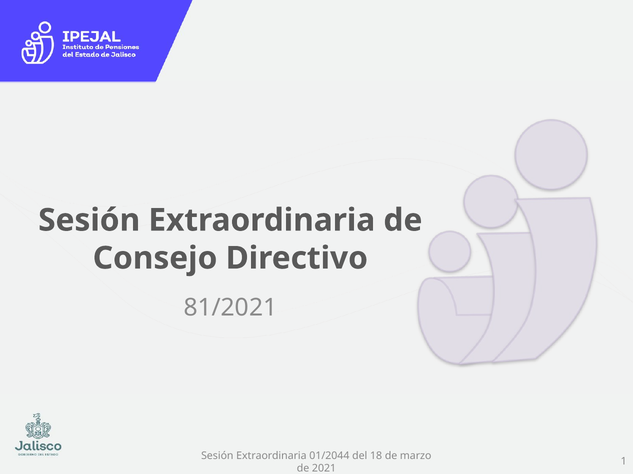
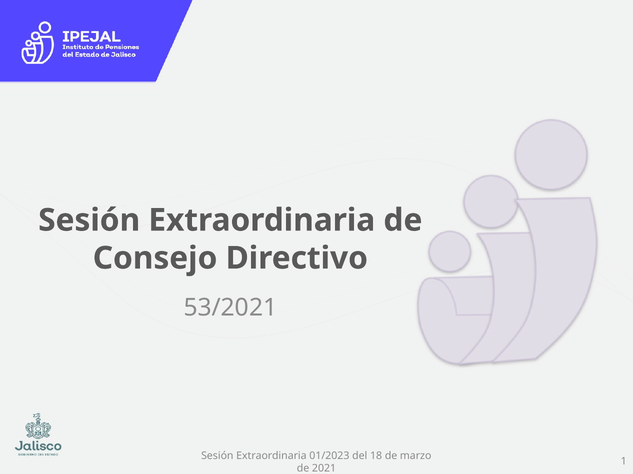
81/2021: 81/2021 -> 53/2021
01/2044: 01/2044 -> 01/2023
